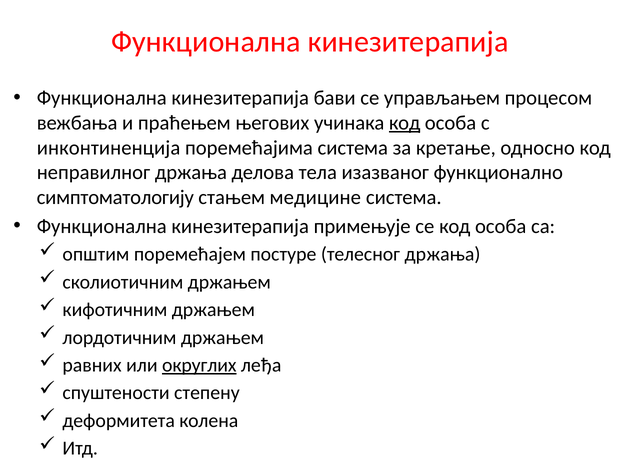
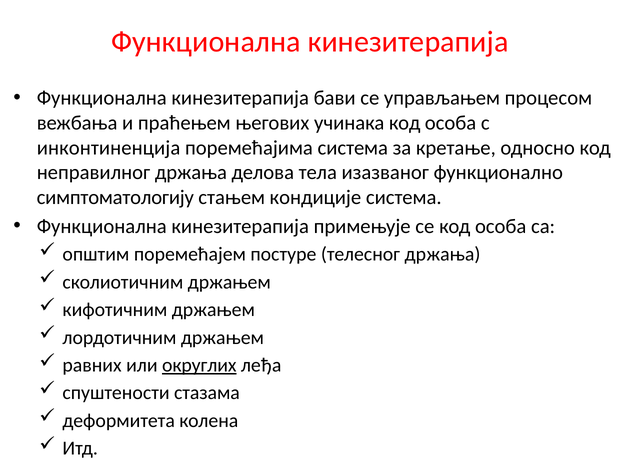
код at (405, 123) underline: present -> none
медицине: медицине -> кондиције
степену: степену -> стазама
